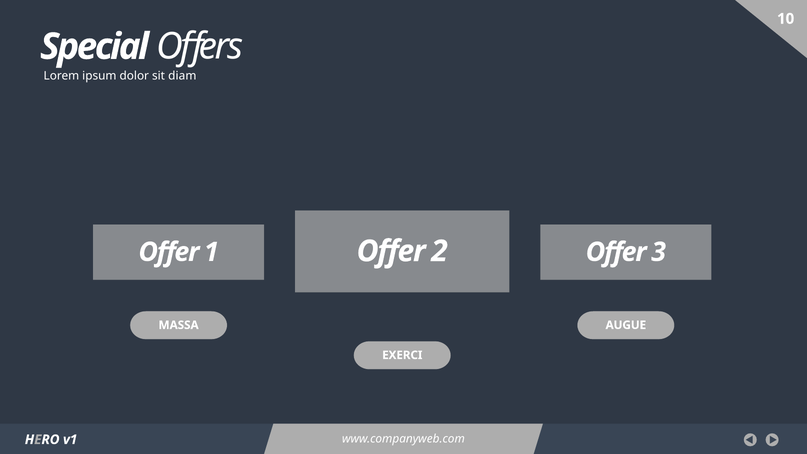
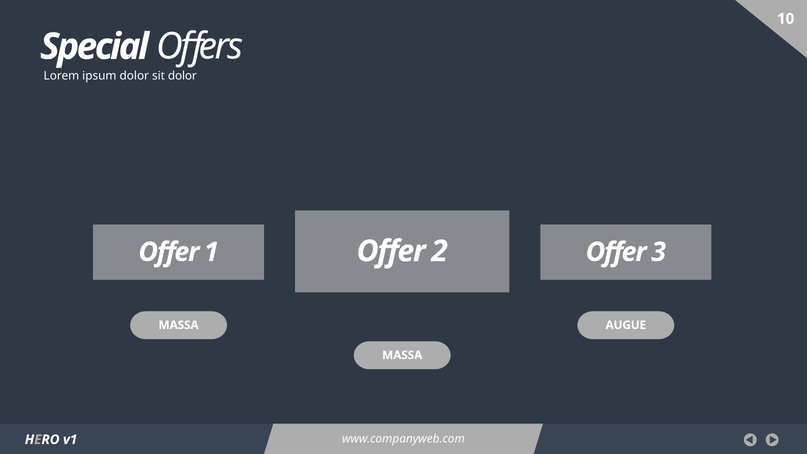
sit diam: diam -> dolor
EXERCI at (402, 355): EXERCI -> MASSA
